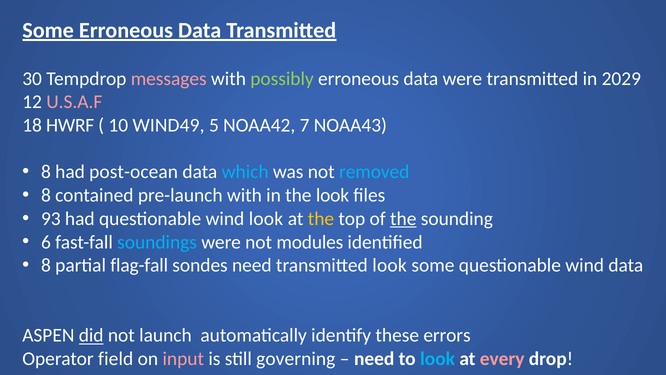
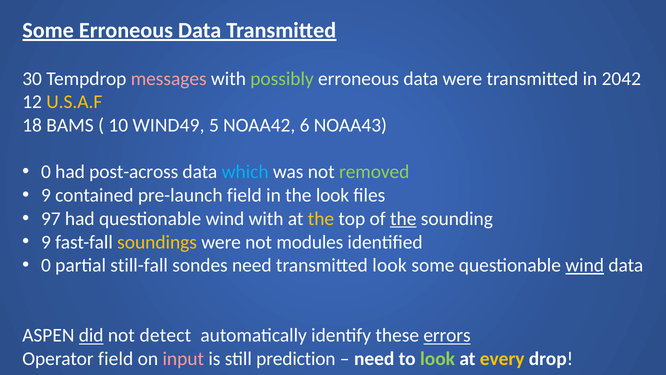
2029: 2029 -> 2042
U.S.A.F colour: pink -> yellow
HWRF: HWRF -> BAMS
7: 7 -> 6
8 at (46, 172): 8 -> 0
post-ocean: post-ocean -> post-across
removed colour: light blue -> light green
8 at (46, 195): 8 -> 9
pre-launch with: with -> field
93: 93 -> 97
wind look: look -> with
6 at (46, 242): 6 -> 9
soundings colour: light blue -> yellow
8 at (46, 265): 8 -> 0
flag-fall: flag-fall -> still-fall
wind at (585, 265) underline: none -> present
launch: launch -> detect
errors underline: none -> present
governing: governing -> prediction
look at (438, 358) colour: light blue -> light green
every colour: pink -> yellow
